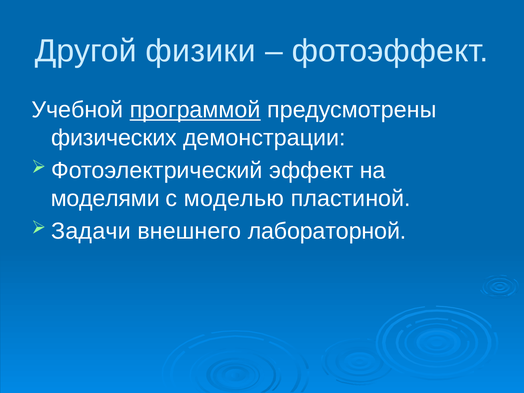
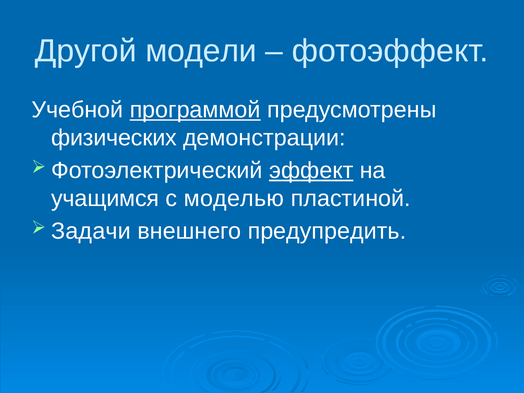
физики: физики -> модели
эффект underline: none -> present
моделями: моделями -> учащимся
лабораторной: лабораторной -> предупредить
